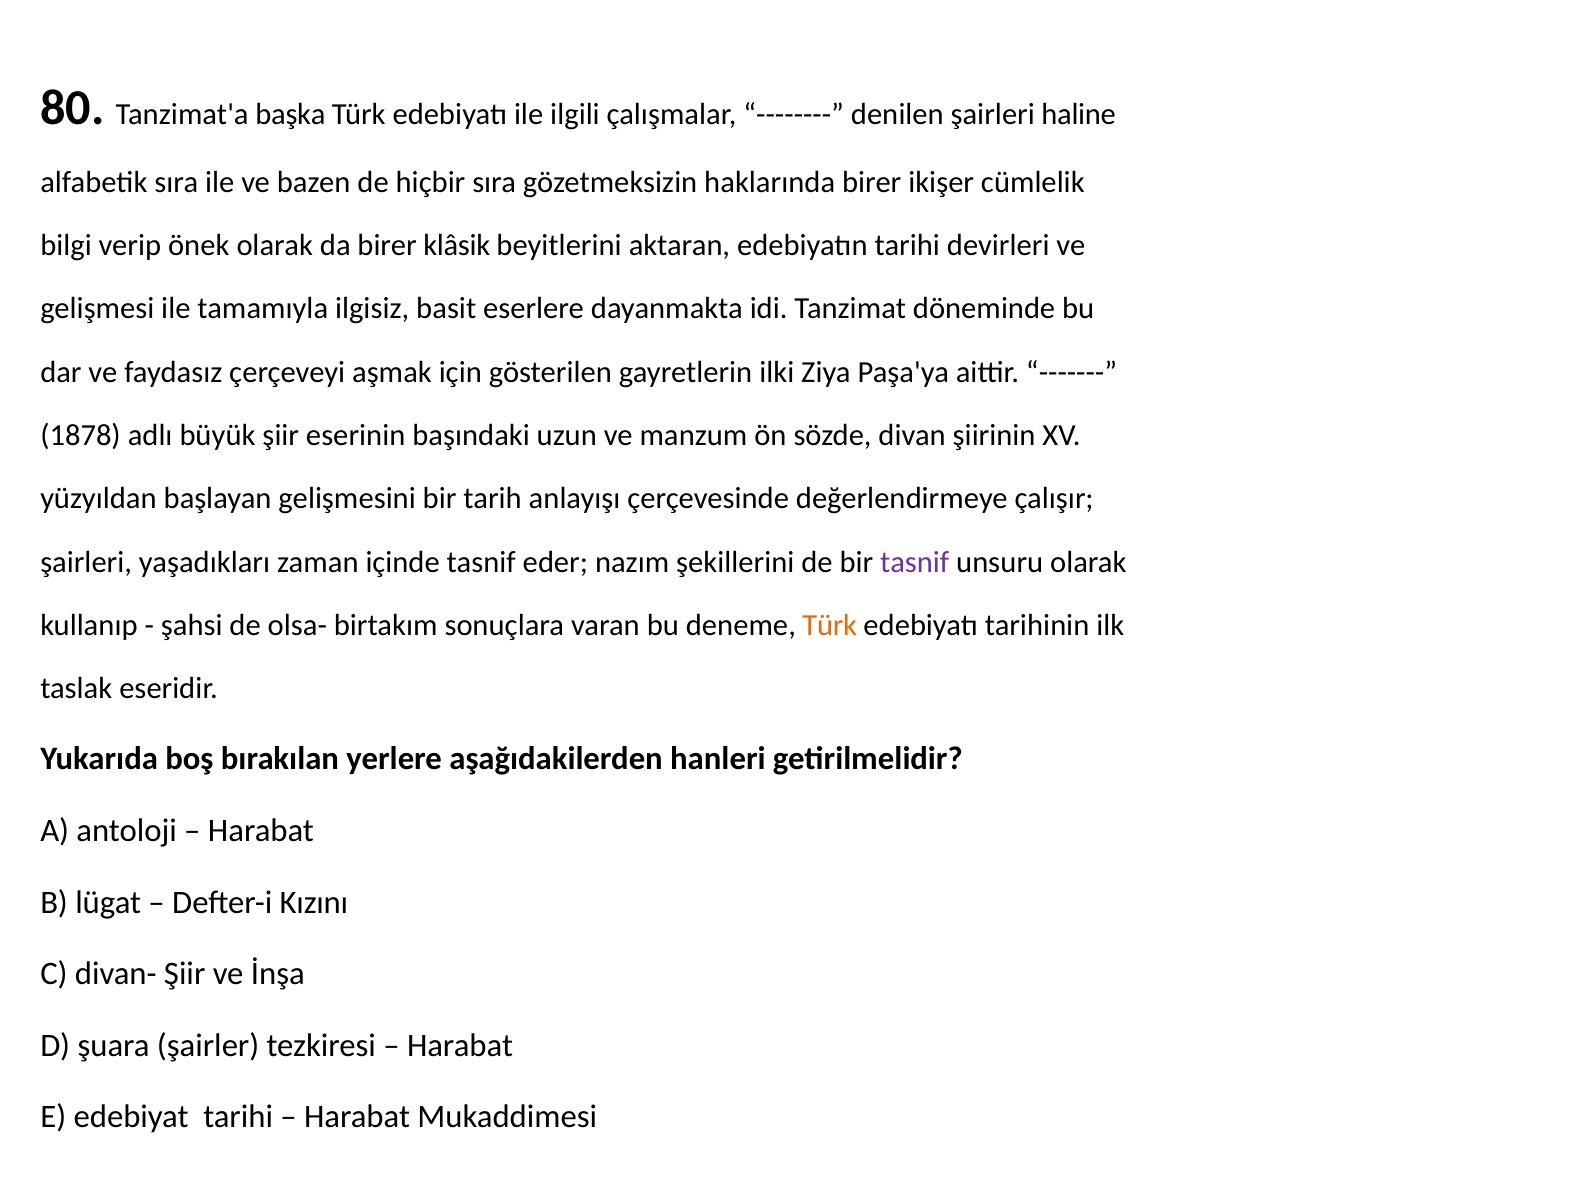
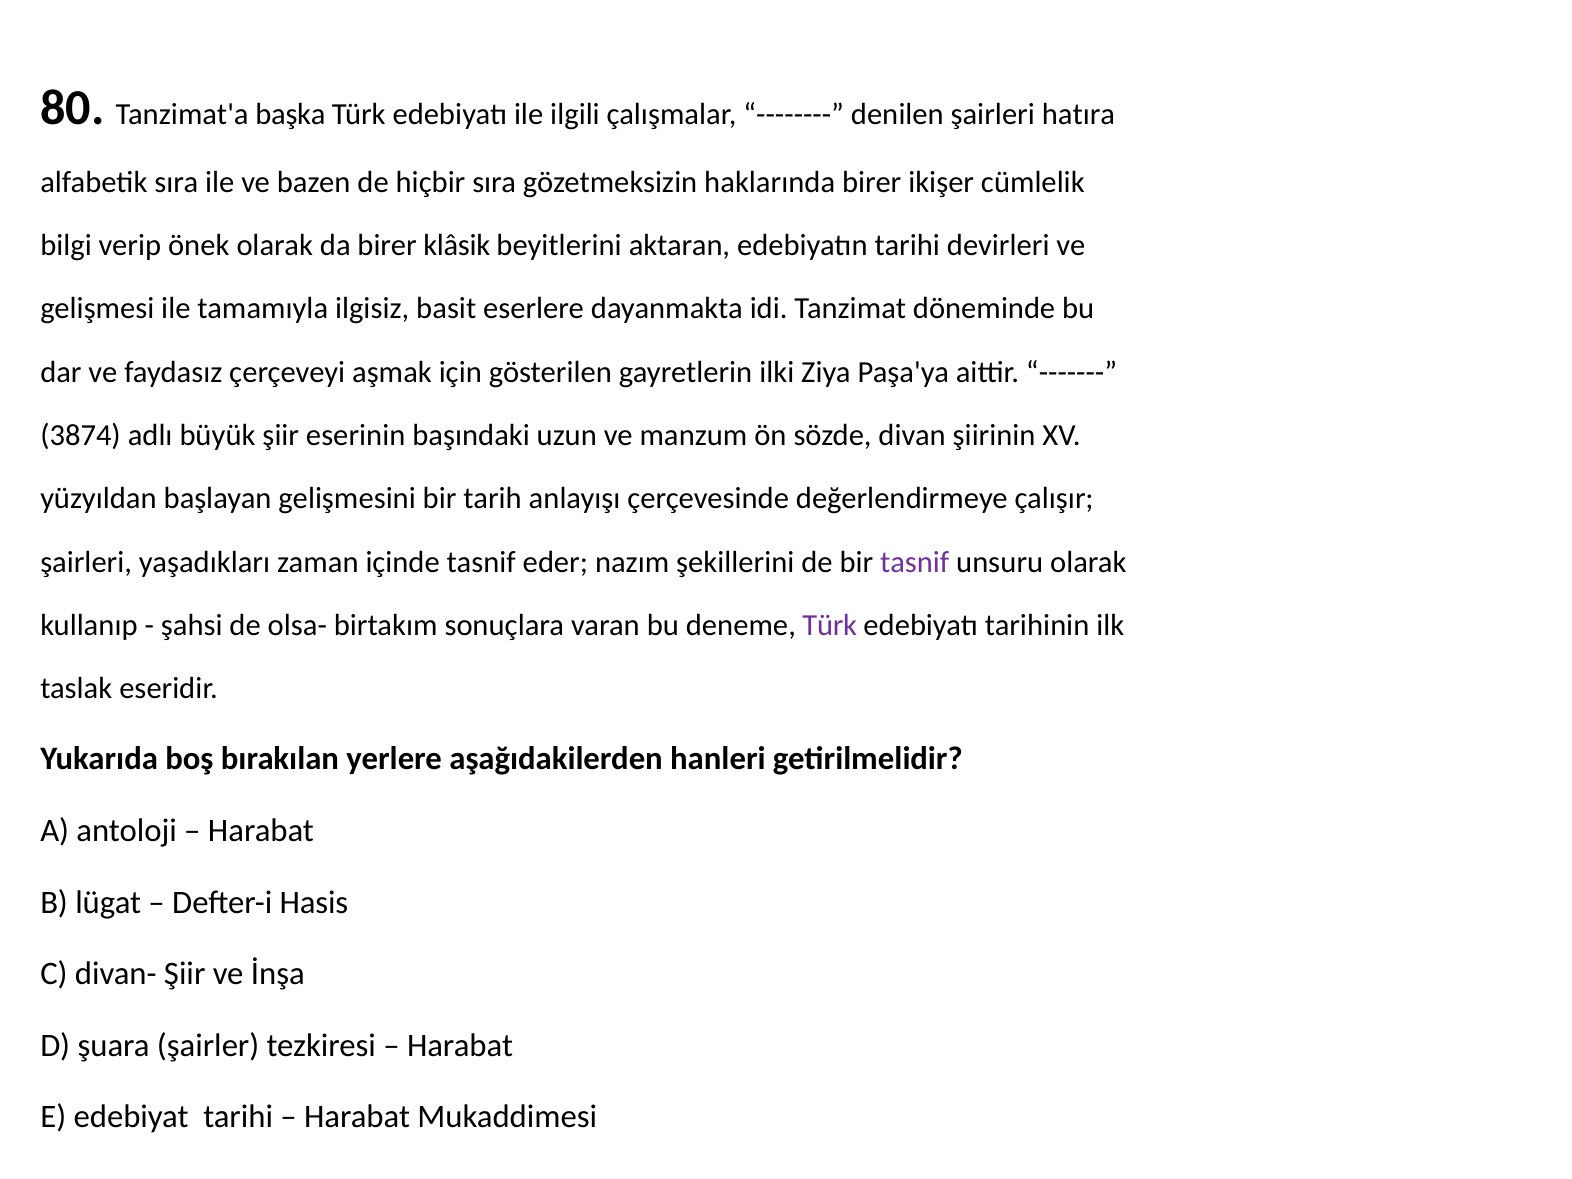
haline: haline -> hatıra
1878: 1878 -> 3874
Türk at (830, 625) colour: orange -> purple
Kızını: Kızını -> Hasis
